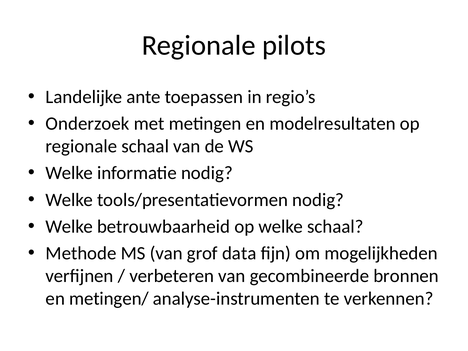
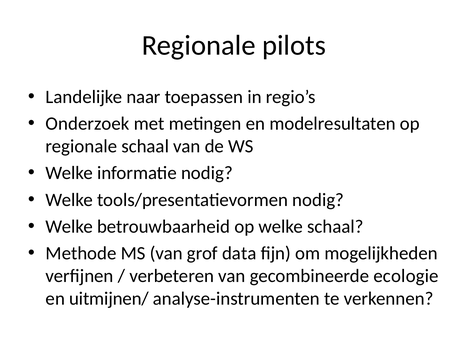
ante: ante -> naar
bronnen: bronnen -> ecologie
metingen/: metingen/ -> uitmijnen/
